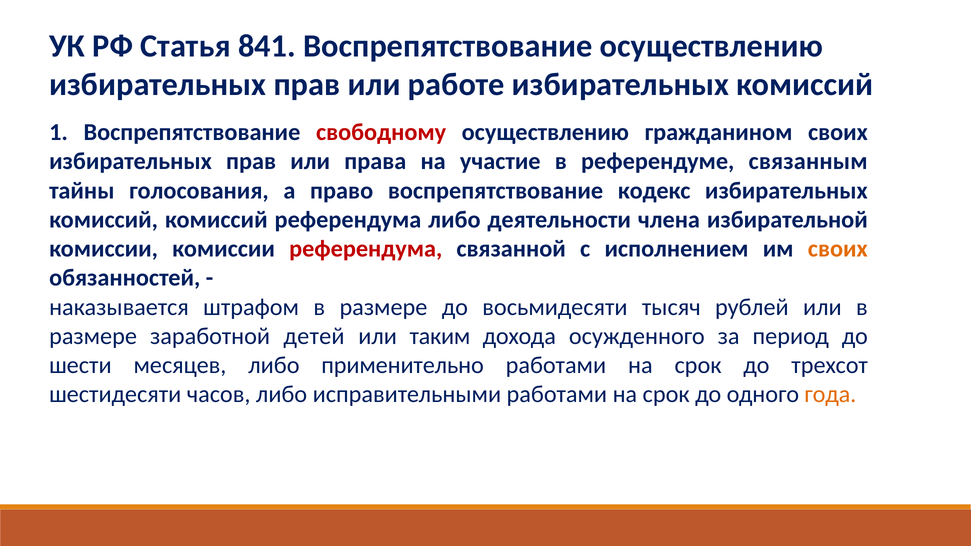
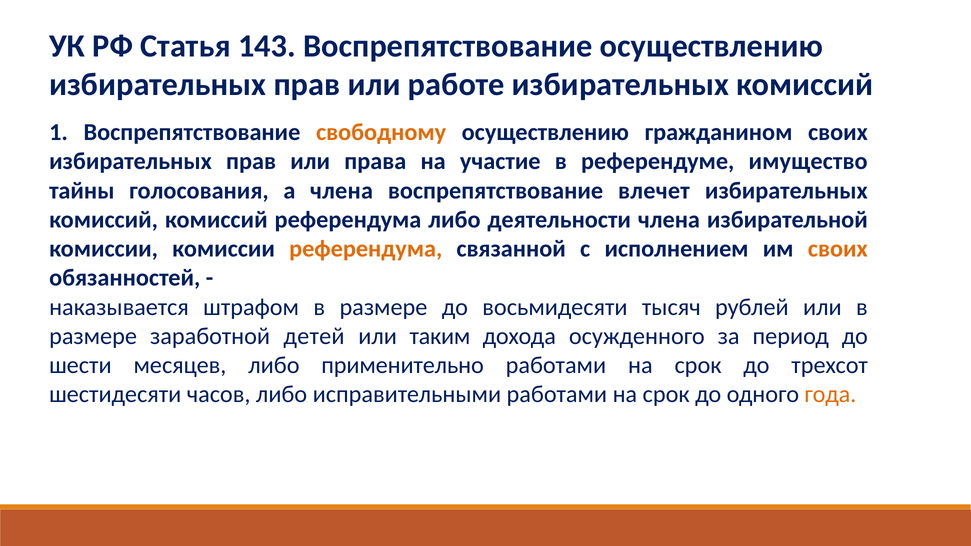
841: 841 -> 143
свободному colour: red -> orange
связанным: связанным -> имущество
а право: право -> члена
кодекс: кодекс -> влечет
референдума at (366, 249) colour: red -> orange
